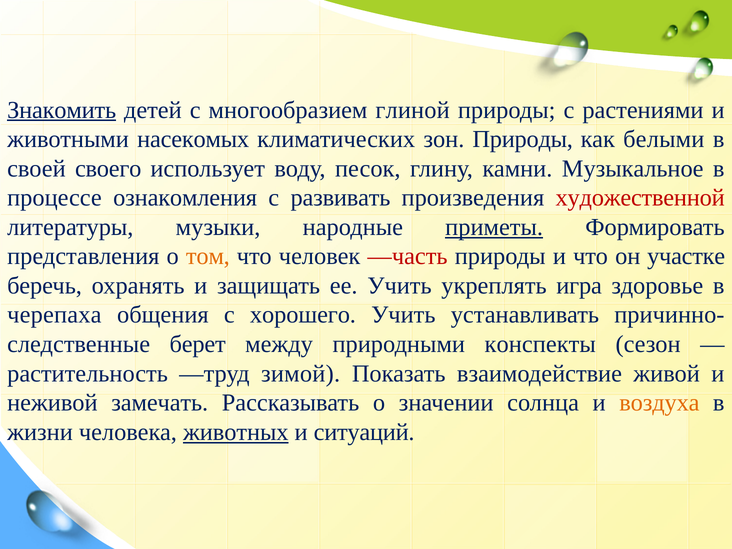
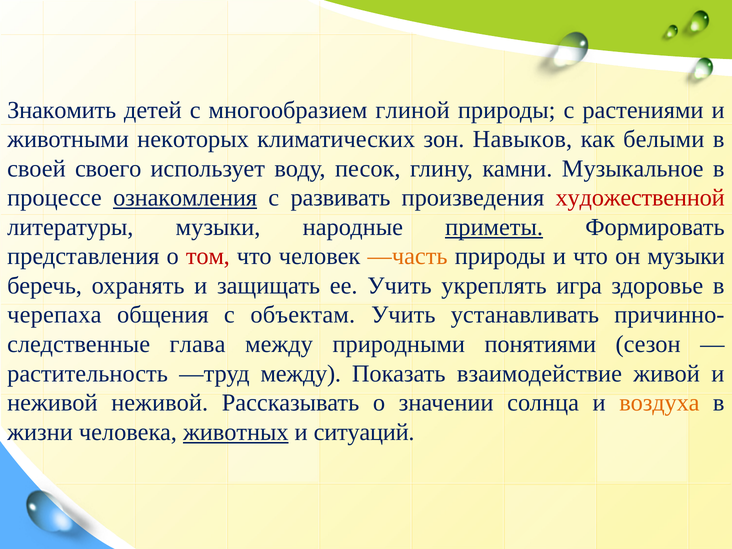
Знакомить underline: present -> none
насекомых: насекомых -> некоторых
зон Природы: Природы -> Навыков
ознакомления underline: none -> present
том colour: orange -> red
—часть colour: red -> orange
он участке: участке -> музыки
хорошего: хорошего -> объектам
берет: берет -> глава
конспекты: конспекты -> понятиями
—труд зимой: зимой -> между
неживой замечать: замечать -> неживой
